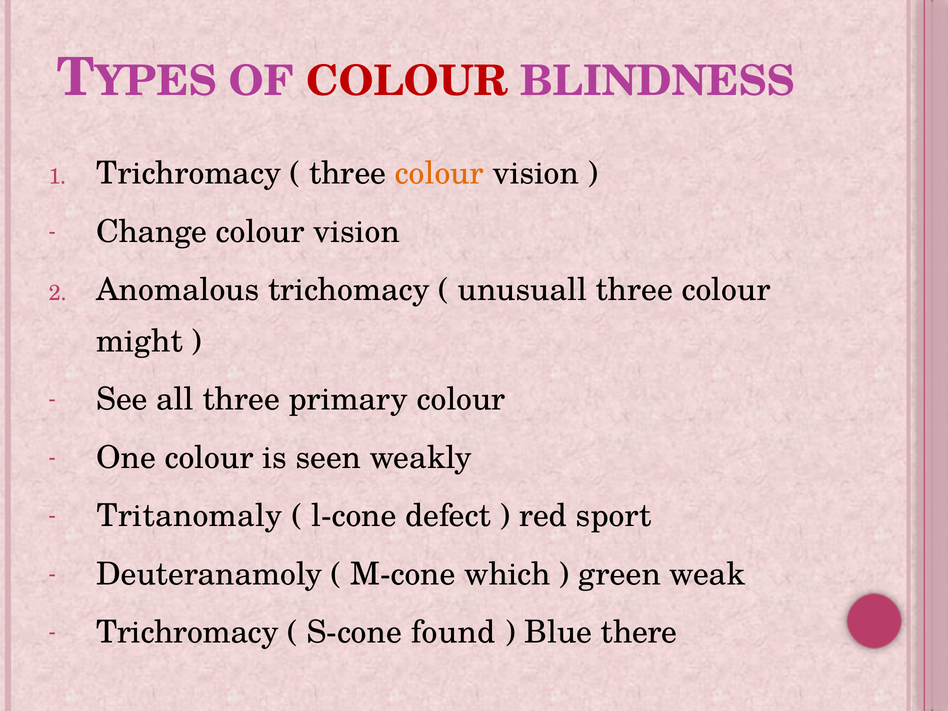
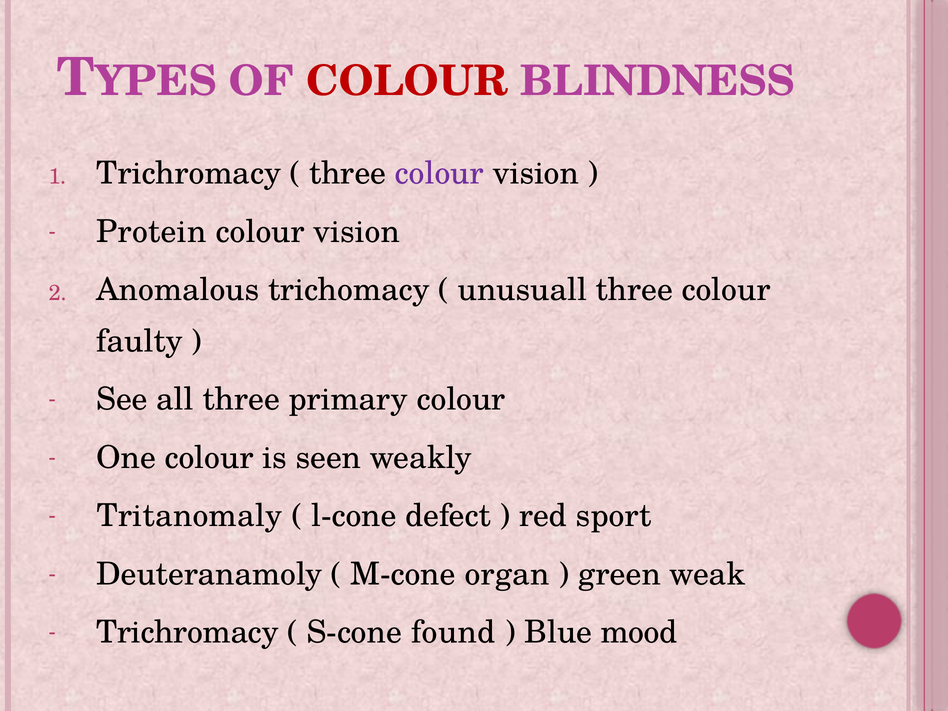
colour at (439, 173) colour: orange -> purple
Change: Change -> Protein
might: might -> faulty
which: which -> organ
there: there -> mood
